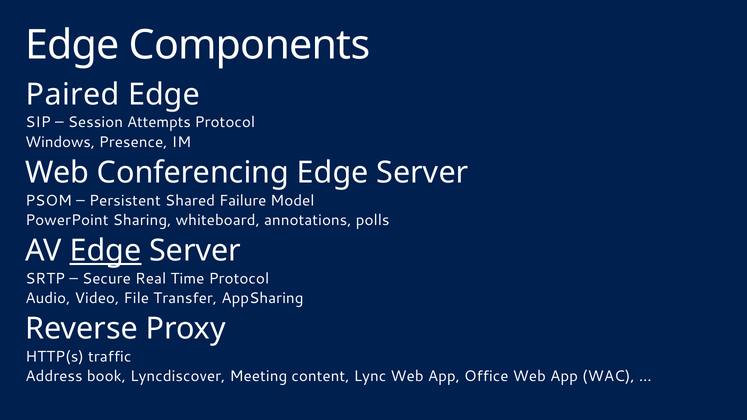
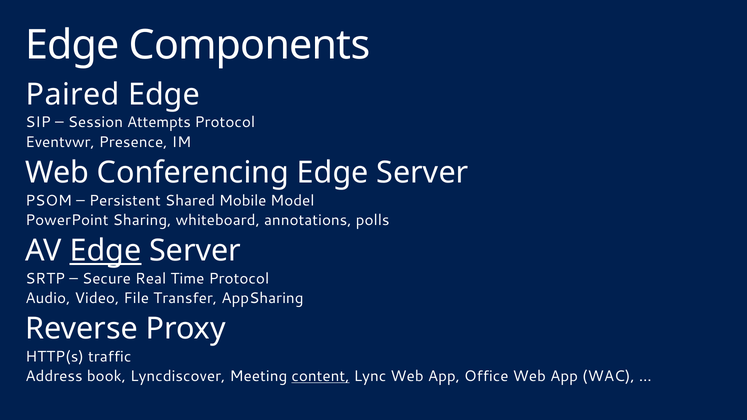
Windows: Windows -> Eventvwr
Failure: Failure -> Mobile
content underline: none -> present
